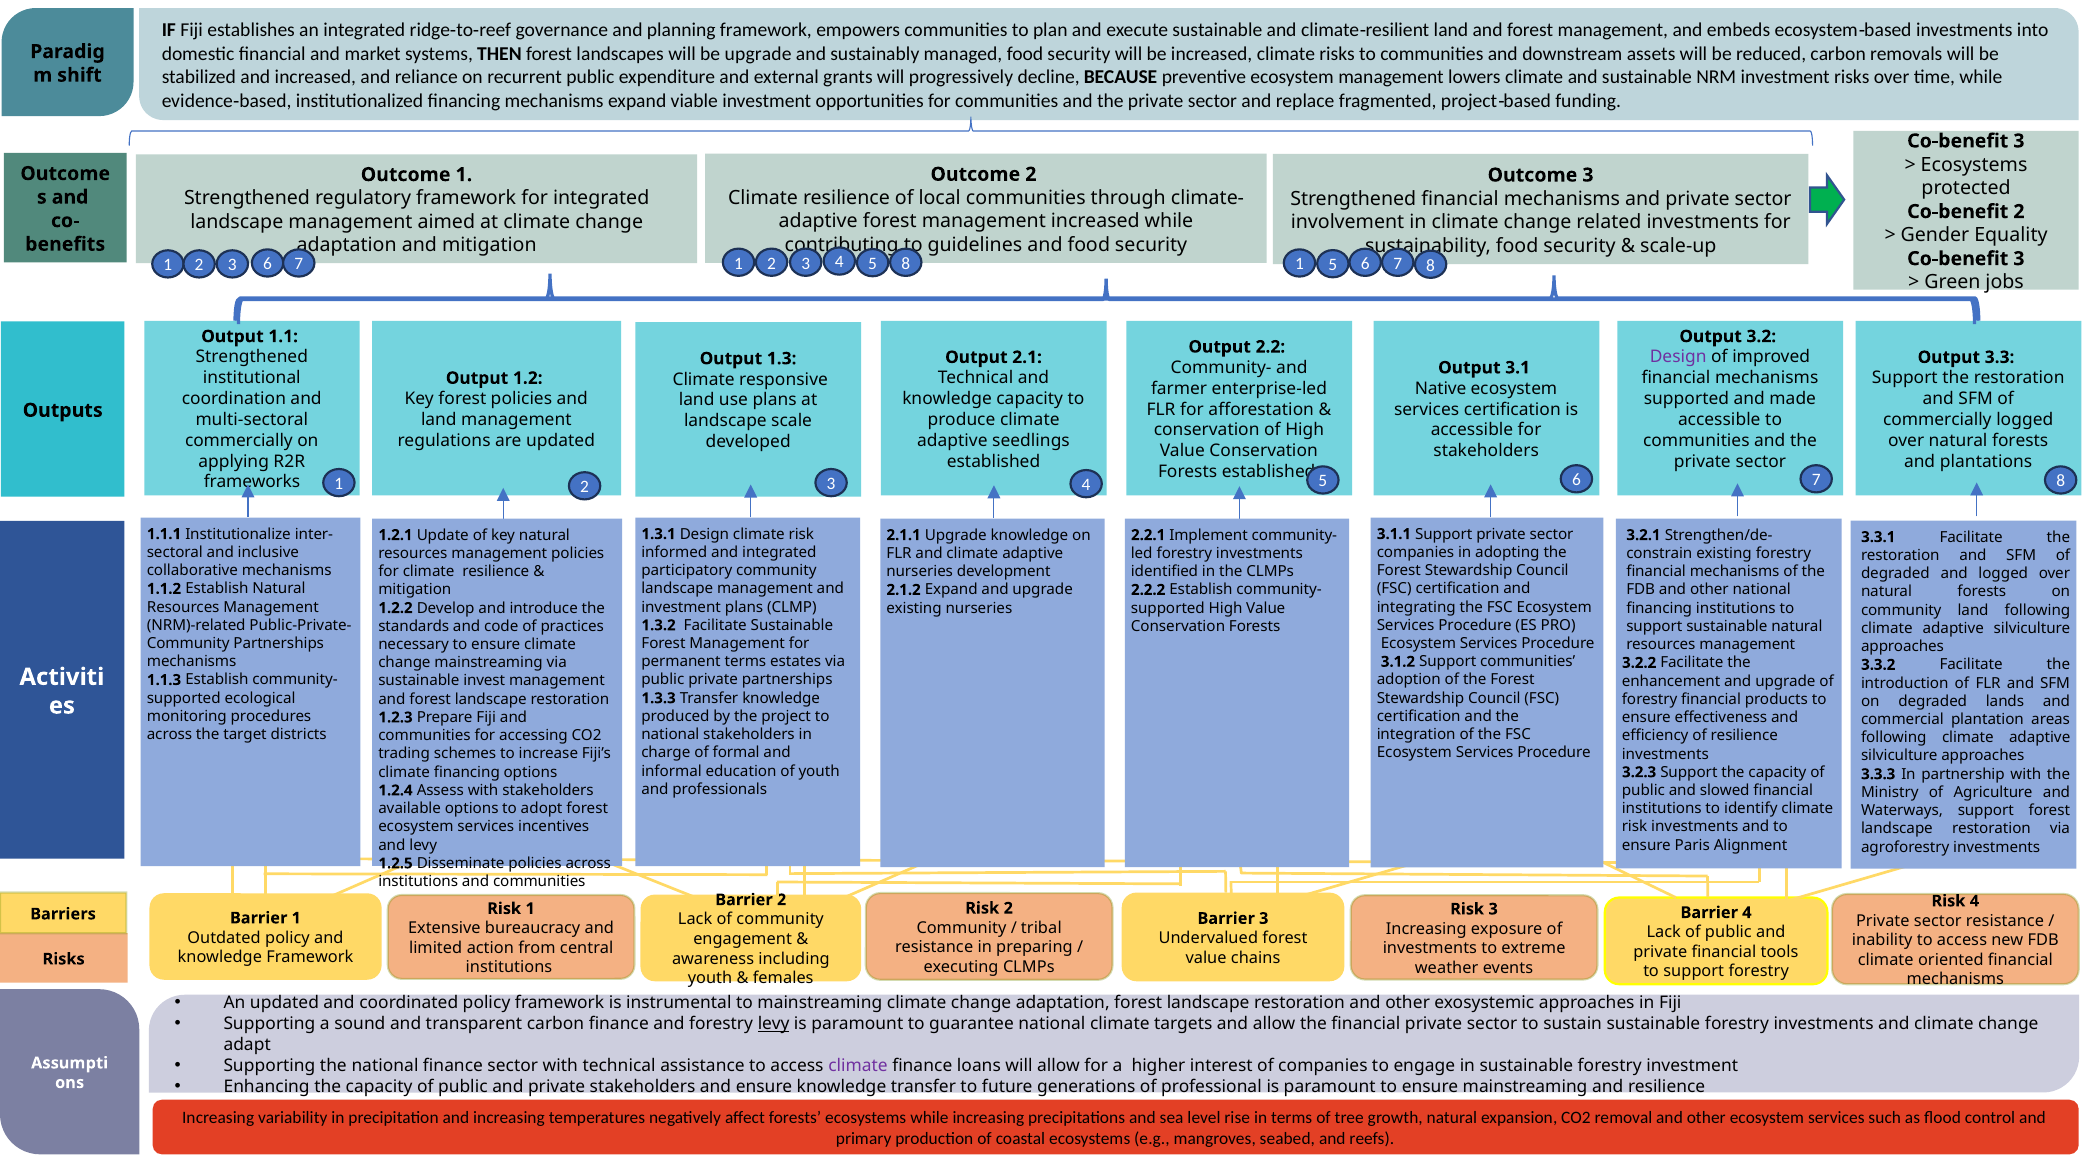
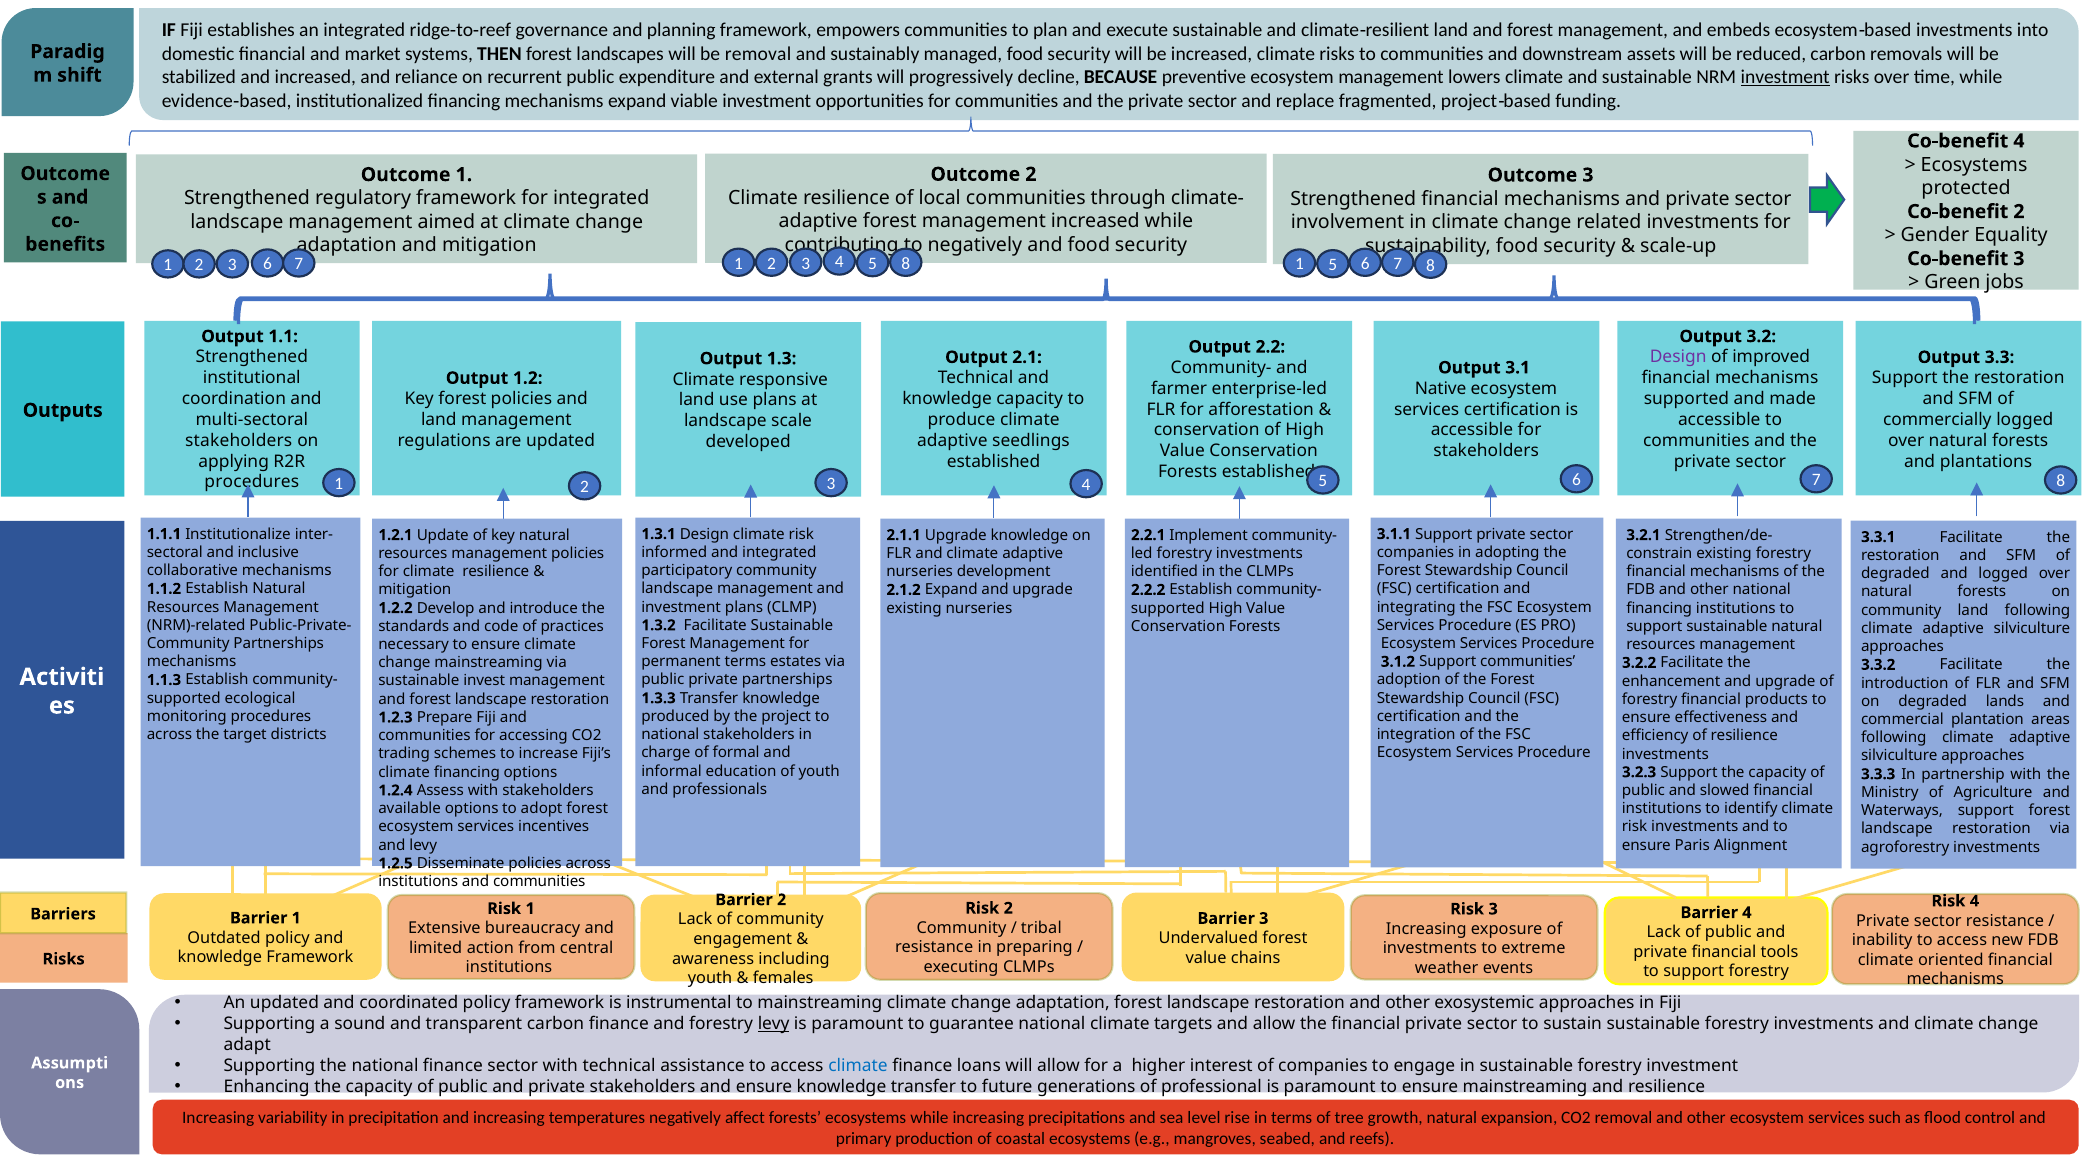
be upgrade: upgrade -> removal
investment at (1785, 77) underline: none -> present
3 at (2019, 141): 3 -> 4
guidelines at (975, 245): guidelines -> negatively
commercially at (239, 441): commercially -> stakeholders
frameworks at (252, 482): frameworks -> procedures
climate at (858, 1066) colour: purple -> blue
